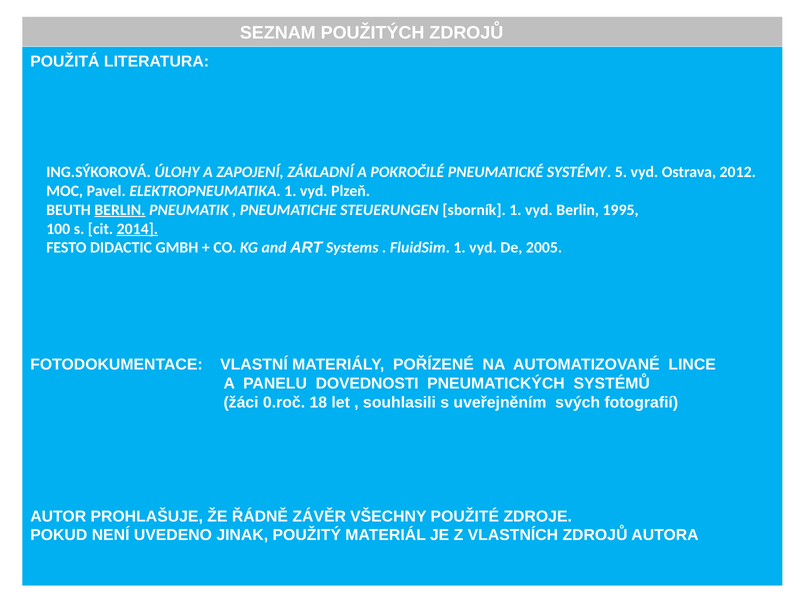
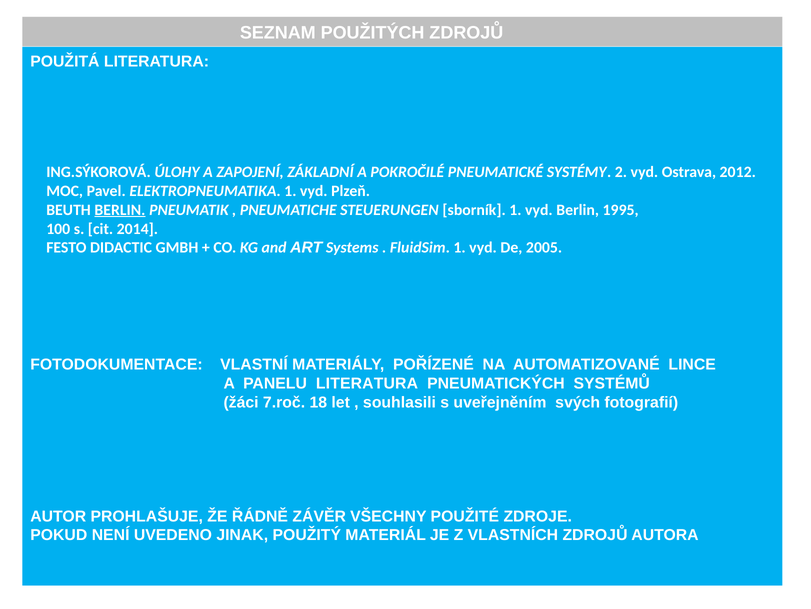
5: 5 -> 2
2014 underline: present -> none
PANELU DOVEDNOSTI: DOVEDNOSTI -> LITERATURA
0.roč: 0.roč -> 7.roč
